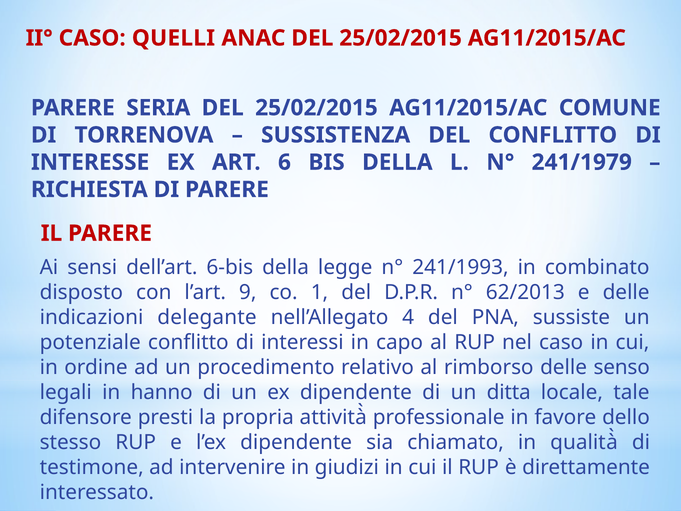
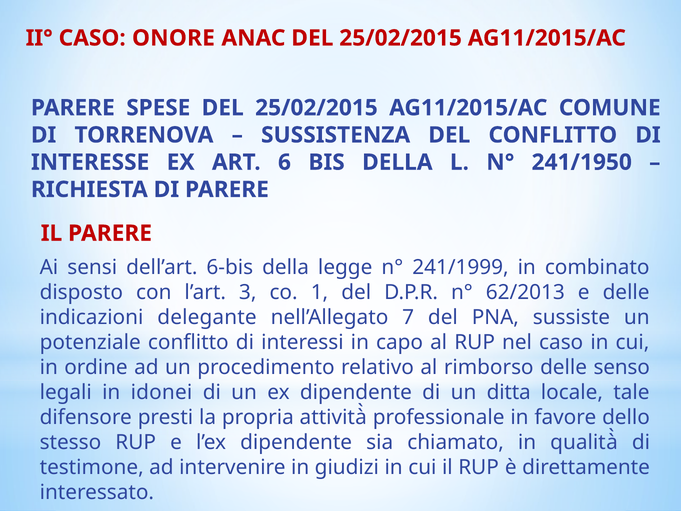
QUELLI: QUELLI -> ONORE
SERIA: SERIA -> SPESE
241/1979: 241/1979 -> 241/1950
241/1993: 241/1993 -> 241/1999
9: 9 -> 3
4: 4 -> 7
hanno: hanno -> idonei
